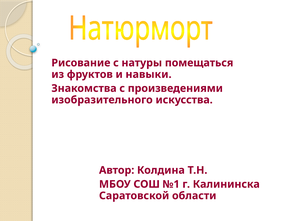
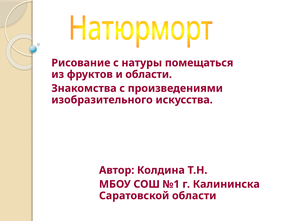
и навыки: навыки -> области
